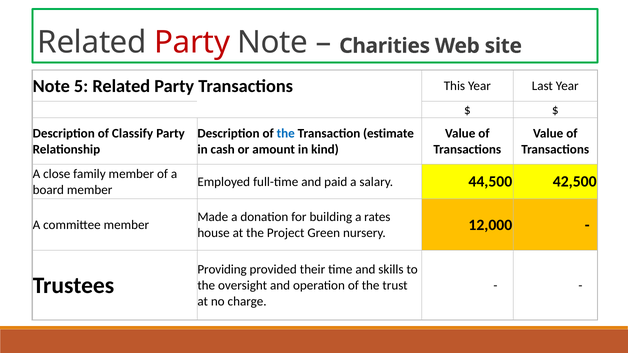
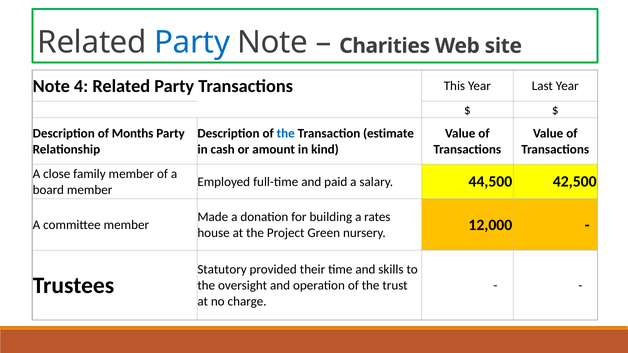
Party at (192, 42) colour: red -> blue
5: 5 -> 4
Classify: Classify -> Months
Providing: Providing -> Statutory
